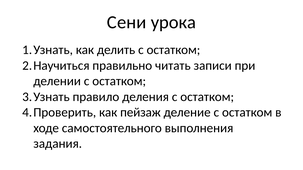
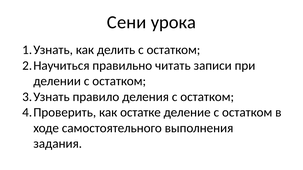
пейзаж: пейзаж -> остатке
